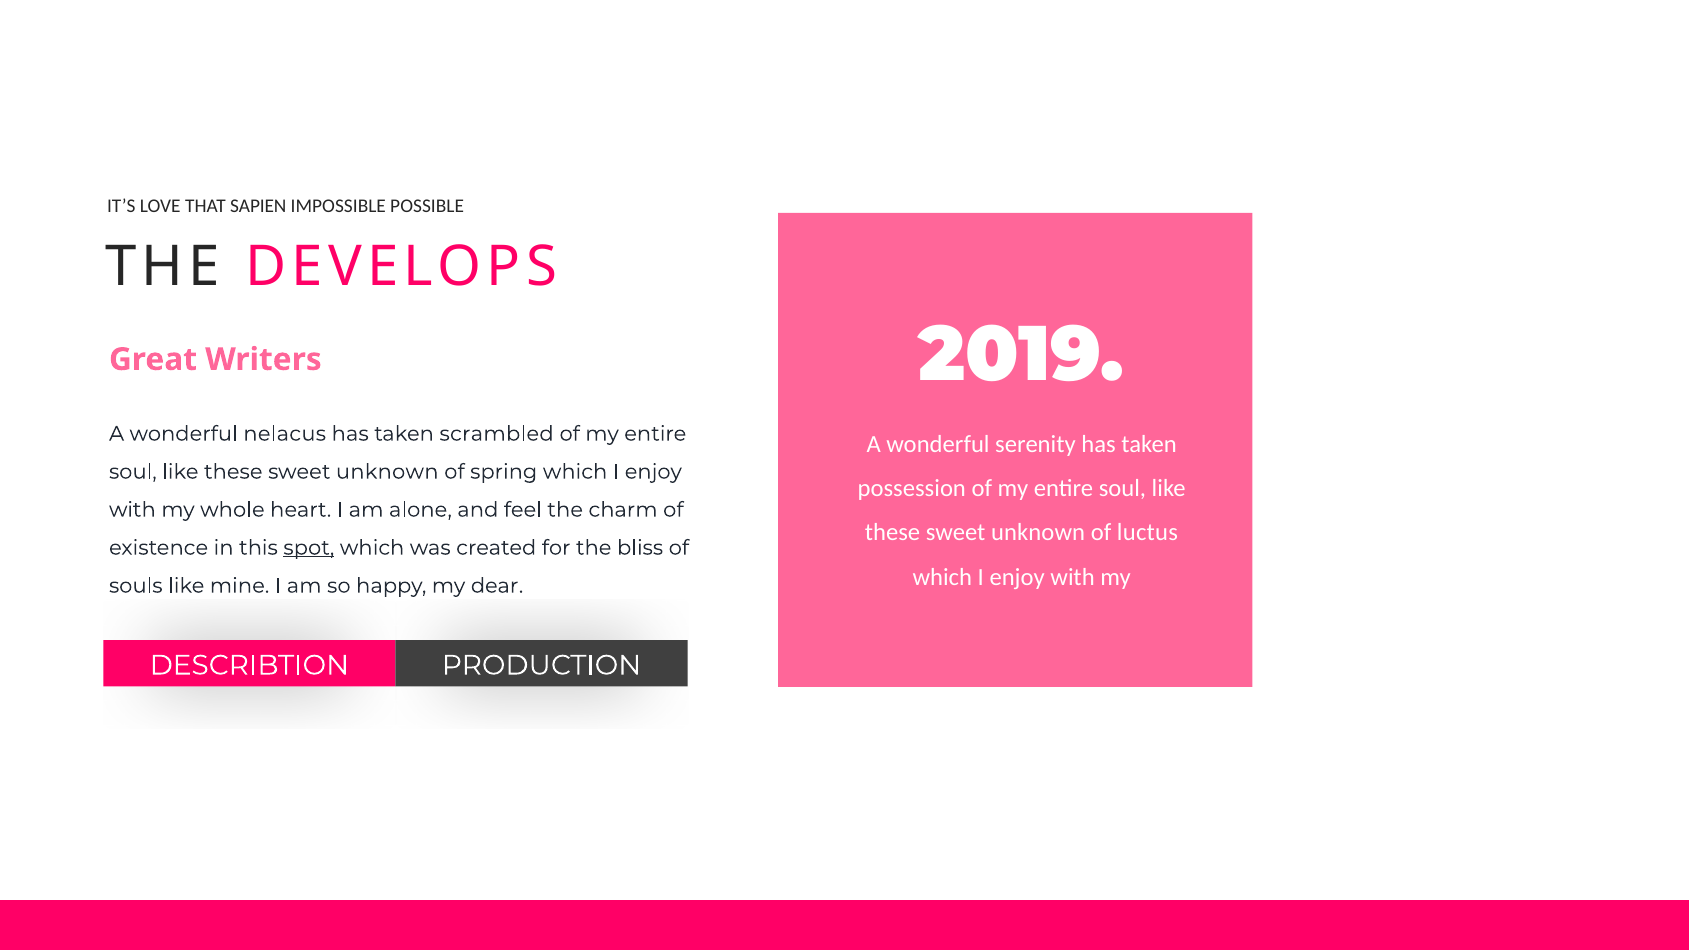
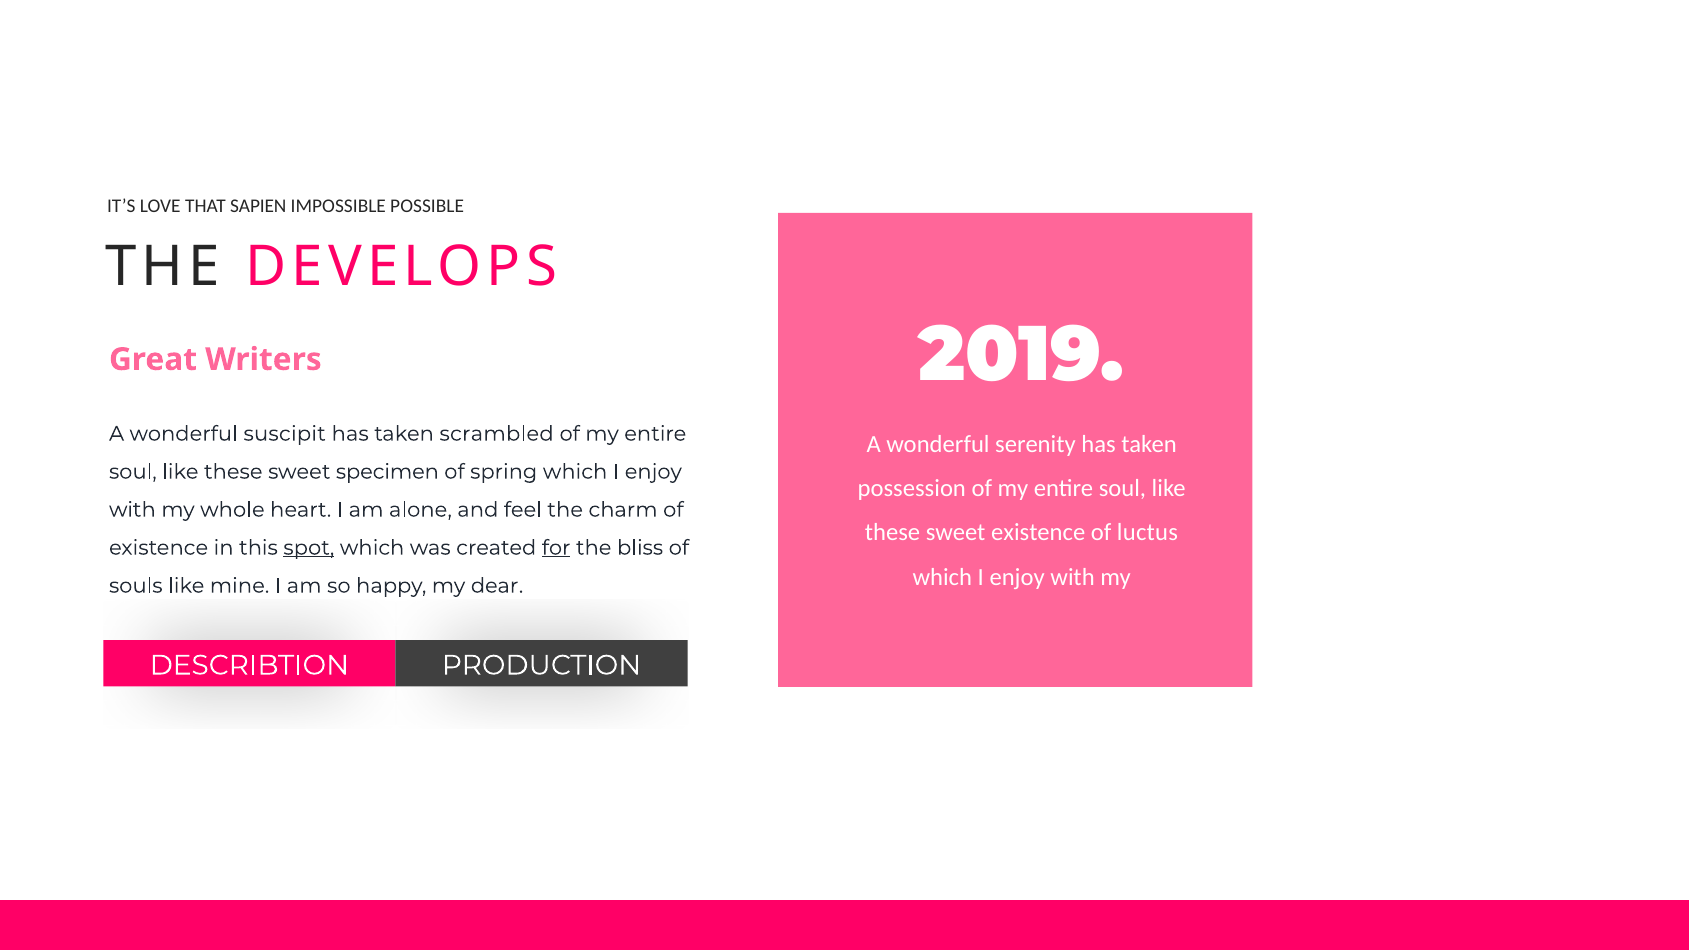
nelacus: nelacus -> suscipit
unknown at (387, 472): unknown -> specimen
unknown at (1038, 533): unknown -> existence
for underline: none -> present
